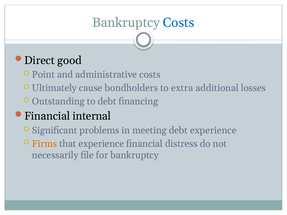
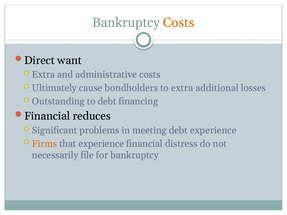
Costs at (179, 23) colour: blue -> orange
good: good -> want
Point at (43, 75): Point -> Extra
internal: internal -> reduces
